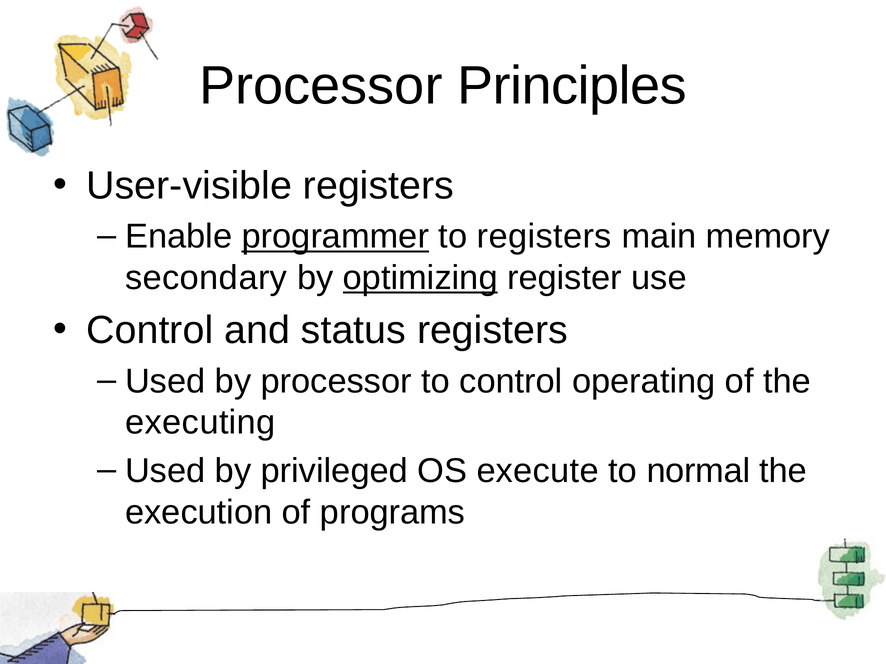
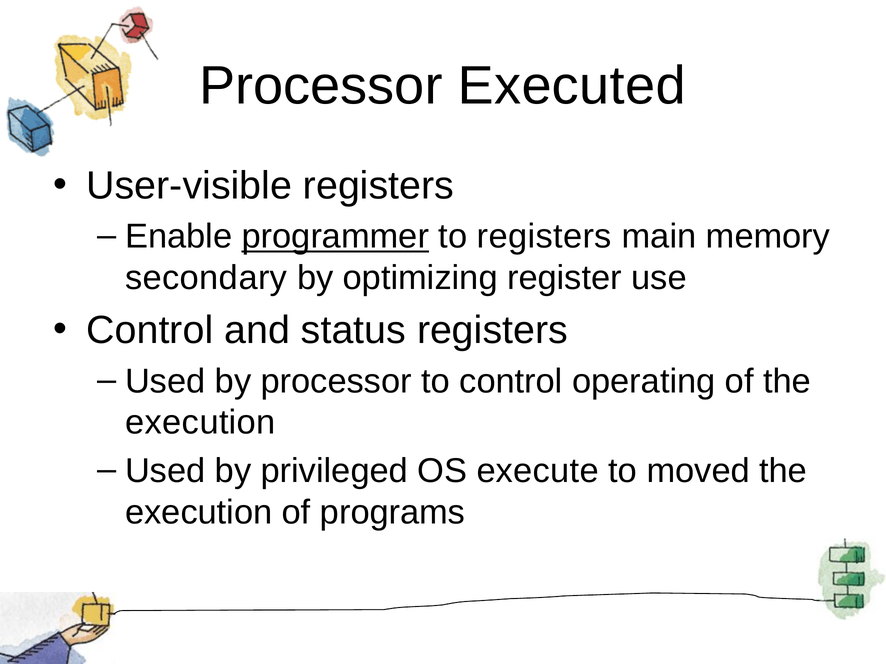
Principles: Principles -> Executed
optimizing underline: present -> none
executing at (200, 423): executing -> execution
normal: normal -> moved
